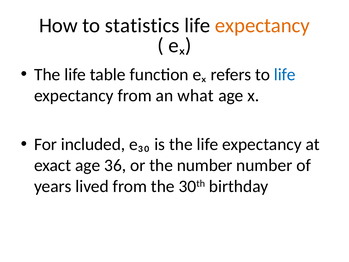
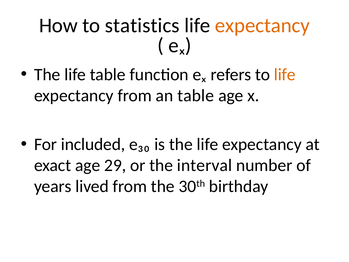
life at (285, 75) colour: blue -> orange
an what: what -> table
36: 36 -> 29
the number: number -> interval
